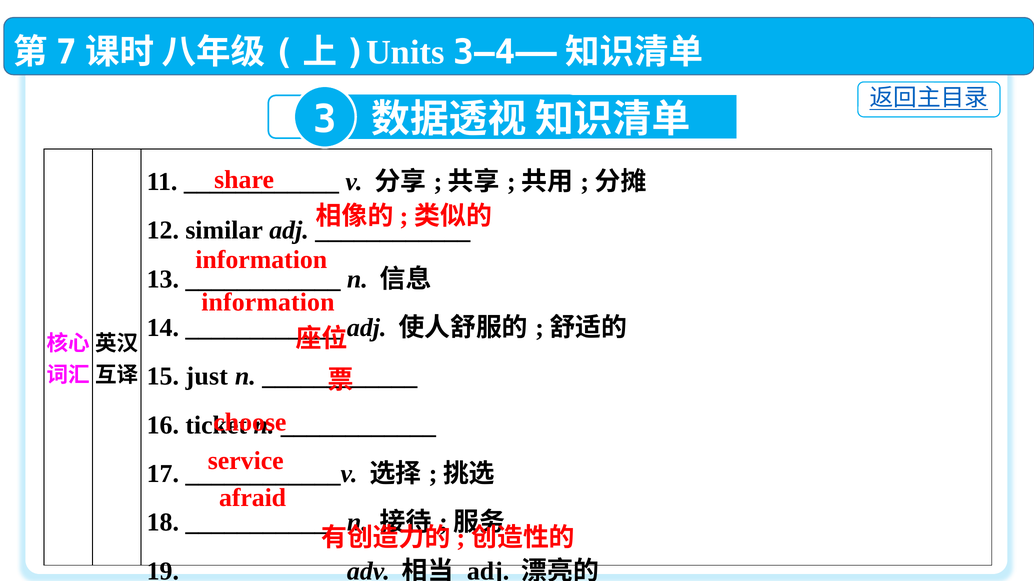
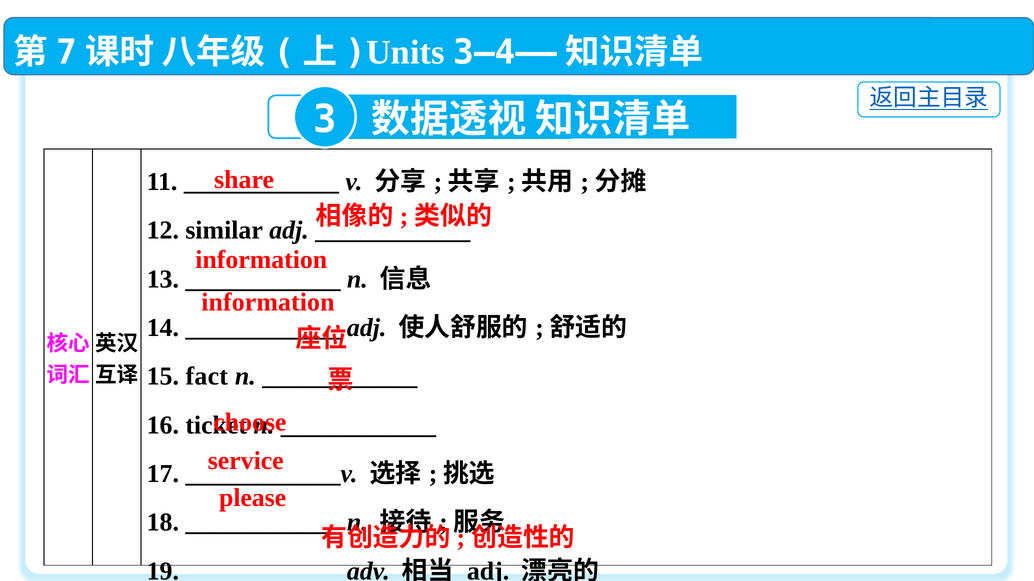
just: just -> fact
afraid: afraid -> please
